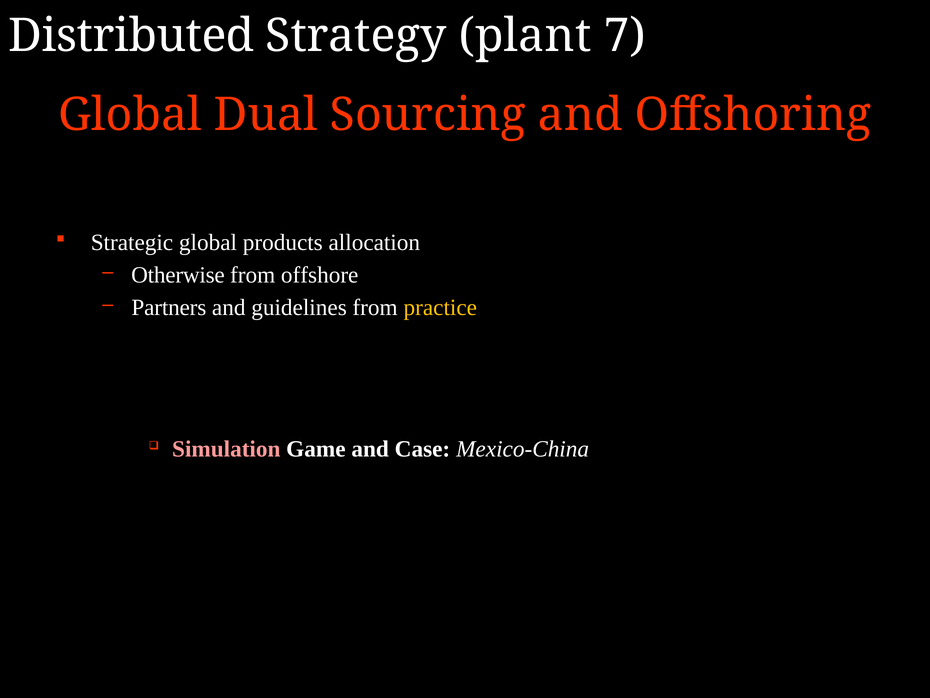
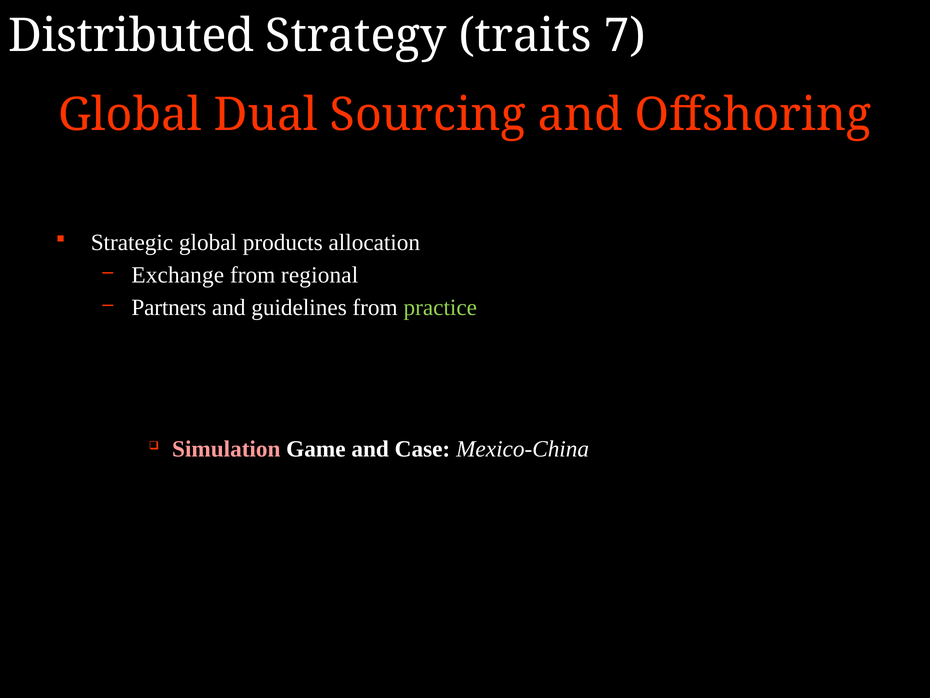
plant: plant -> traits
Otherwise: Otherwise -> Exchange
offshore: offshore -> regional
practice colour: yellow -> light green
